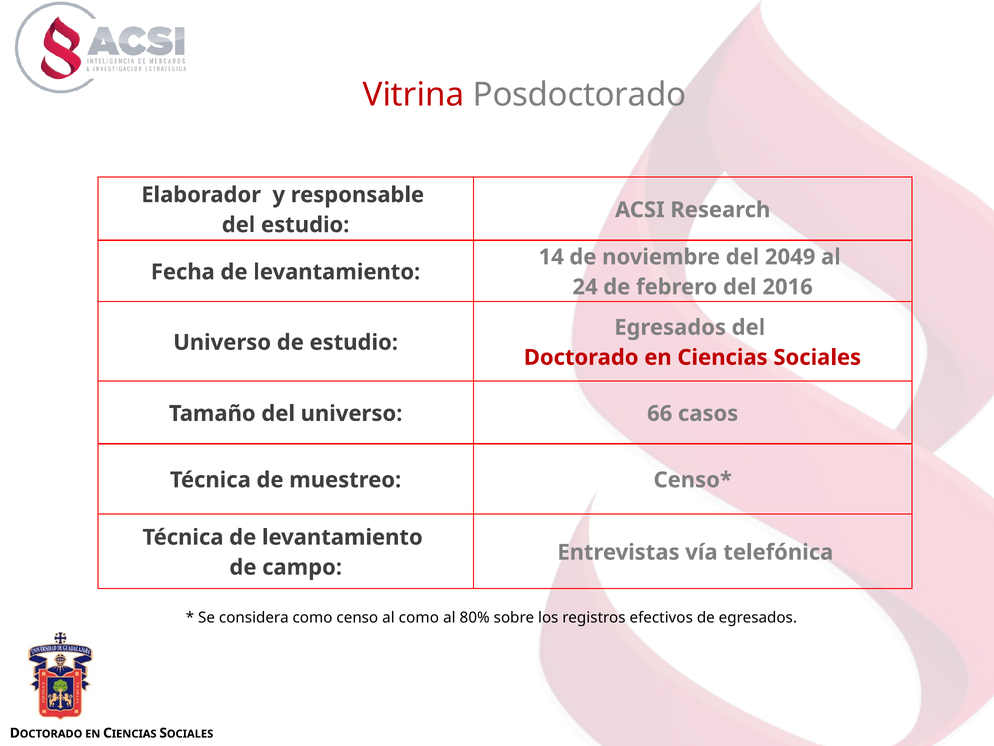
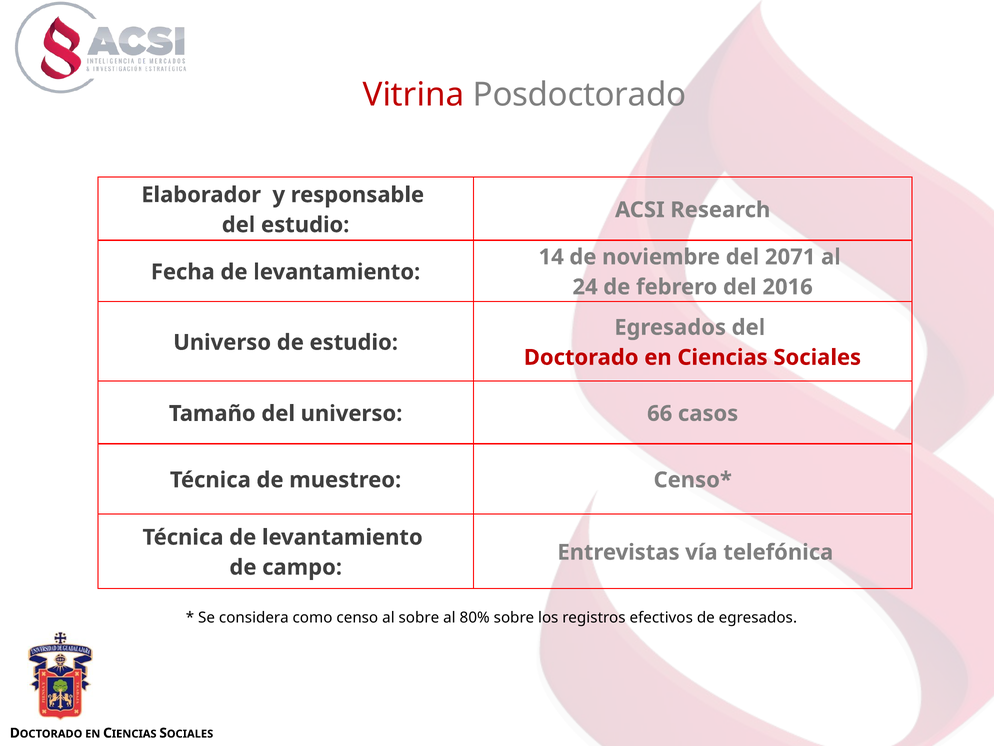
2049: 2049 -> 2071
al como: como -> sobre
